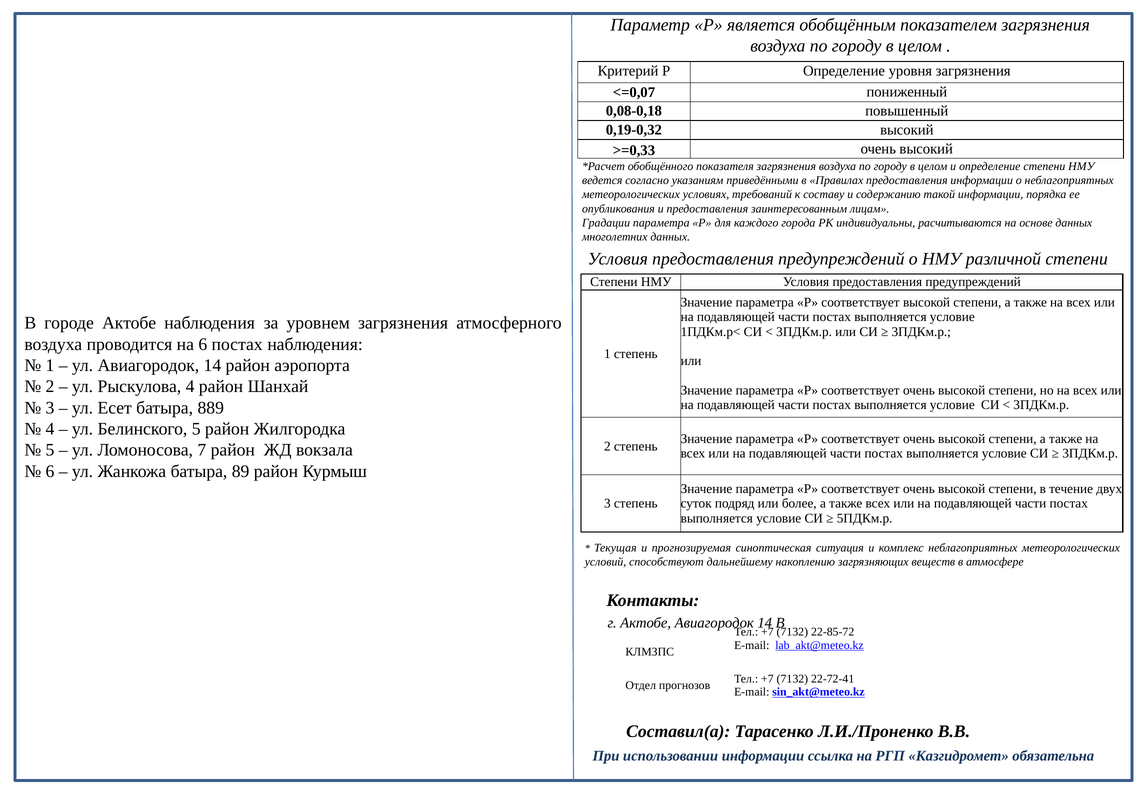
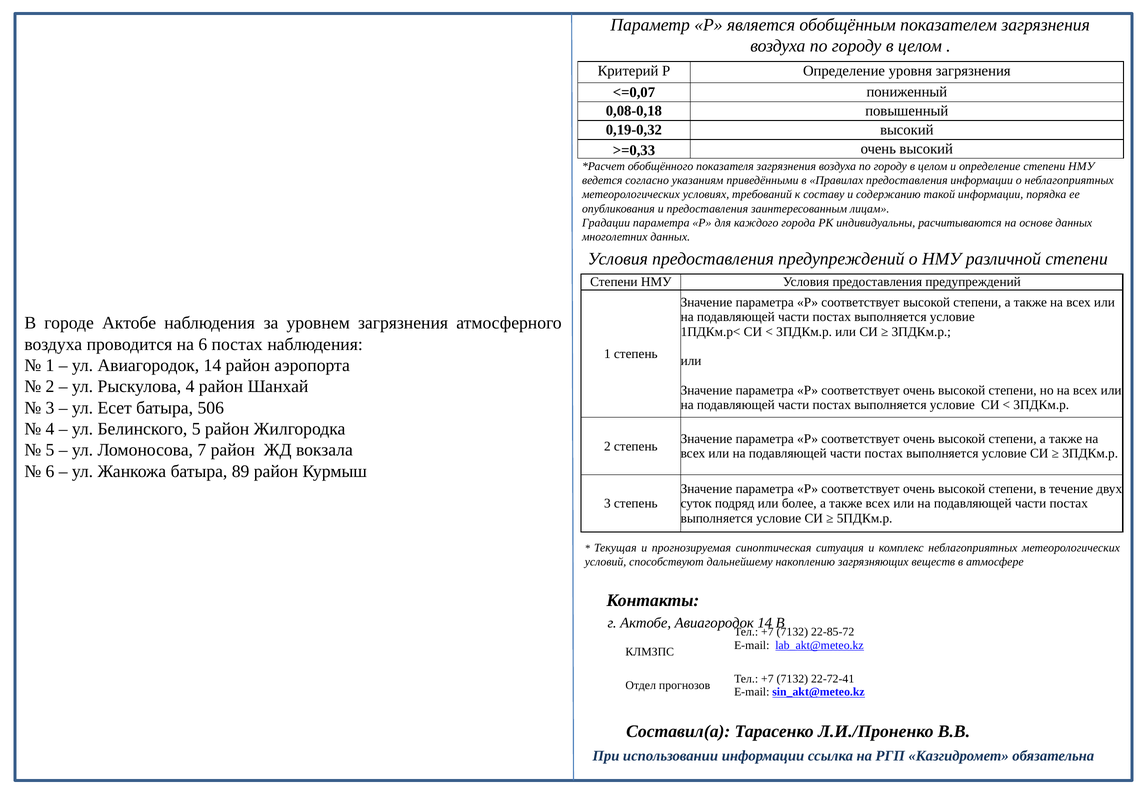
889: 889 -> 506
